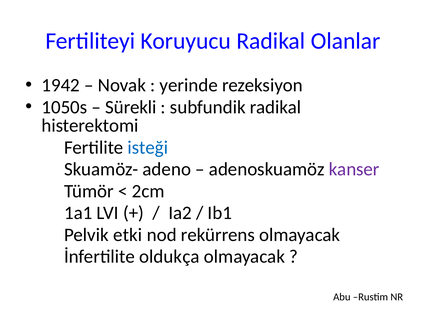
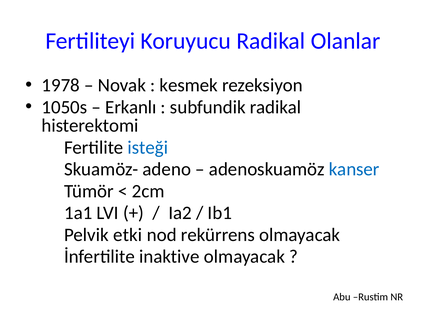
1942: 1942 -> 1978
yerinde: yerinde -> kesmek
Sürekli: Sürekli -> Erkanlı
kanser colour: purple -> blue
oldukça: oldukça -> inaktive
